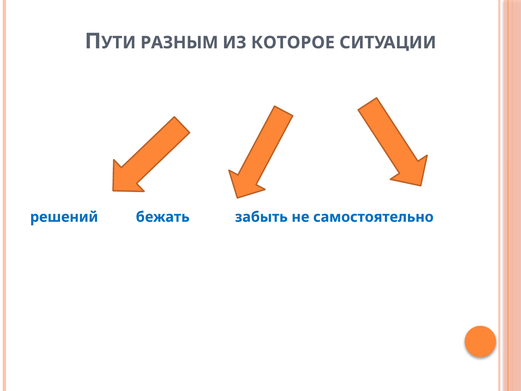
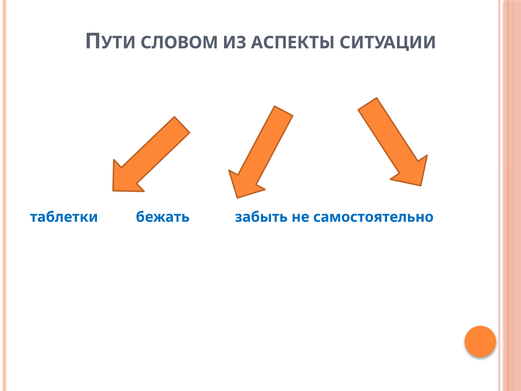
РАЗНЫМ: РАЗНЫМ -> СЛОВОМ
КОТОРОЕ: КОТОРОЕ -> АСПЕКТЫ
решений: решений -> таблетки
